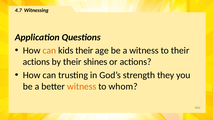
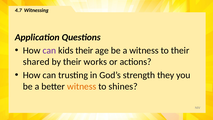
can at (49, 51) colour: orange -> purple
actions at (36, 62): actions -> shared
shines: shines -> works
whom: whom -> shines
